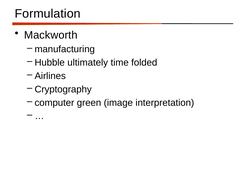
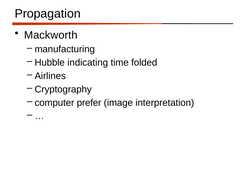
Formulation: Formulation -> Propagation
ultimately: ultimately -> indicating
green: green -> prefer
